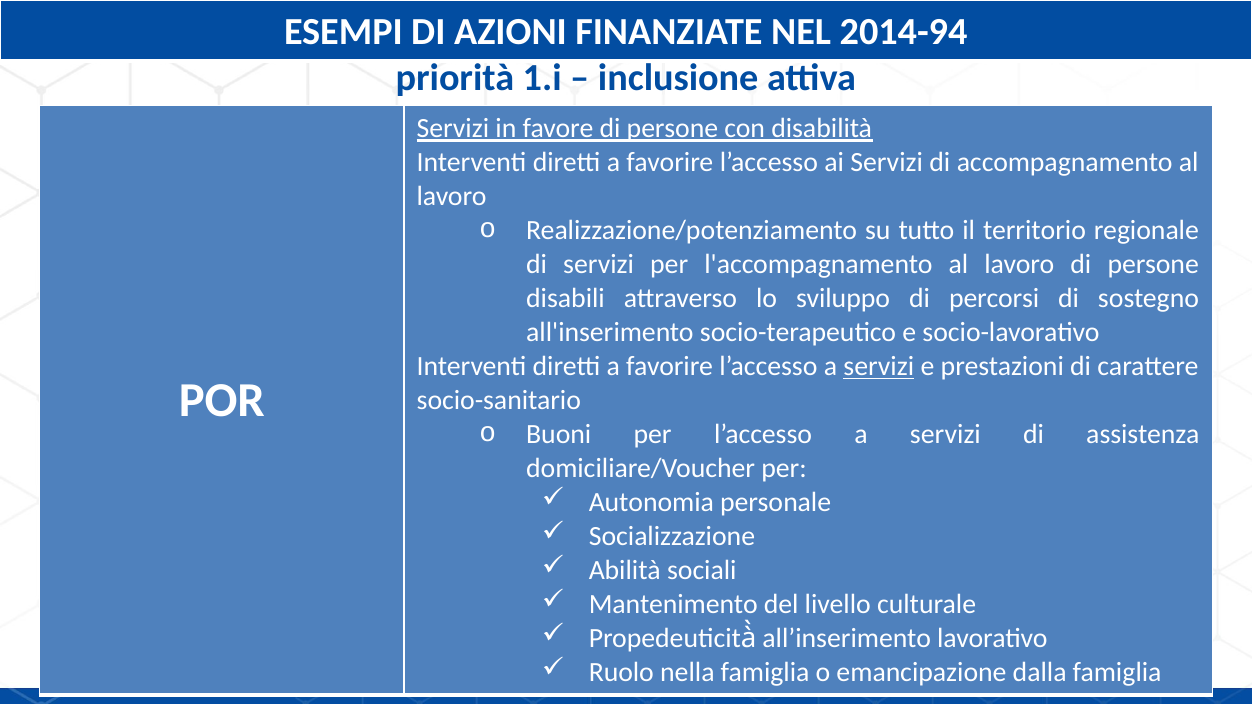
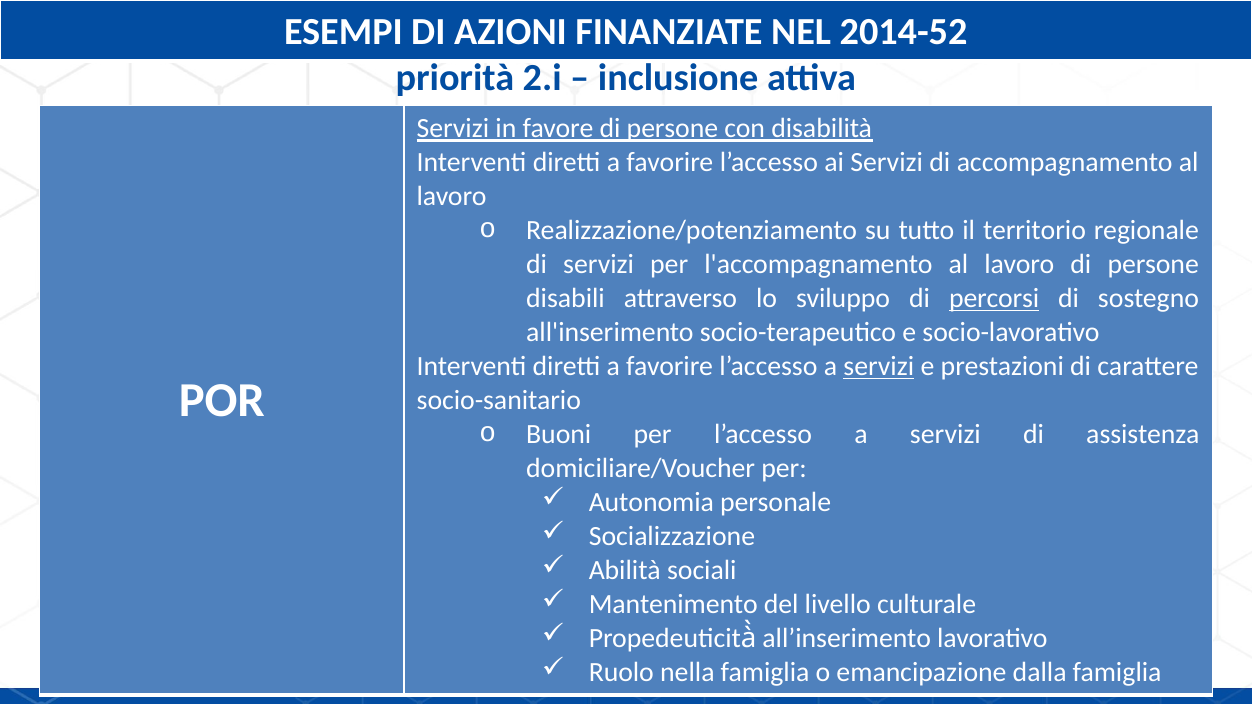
2014-94: 2014-94 -> 2014-52
1.i: 1.i -> 2.i
percorsi underline: none -> present
